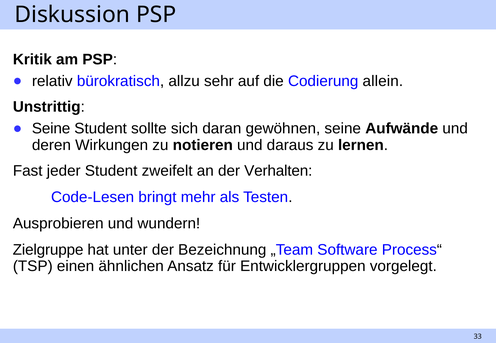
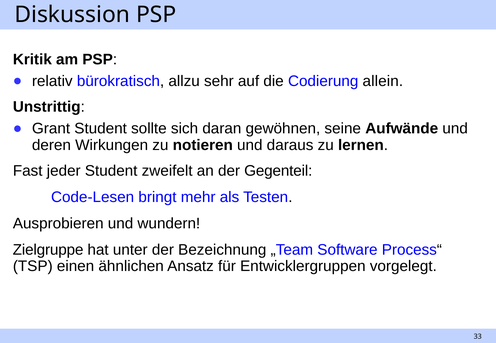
Seine at (51, 129): Seine -> Grant
Verhalten: Verhalten -> Gegenteil
